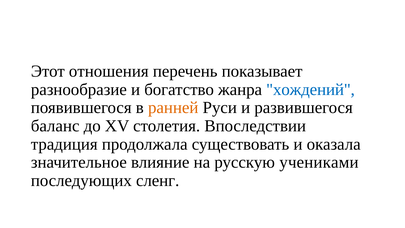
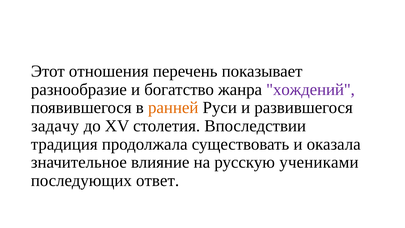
хождений colour: blue -> purple
баланс: баланс -> задачу
сленг: сленг -> ответ
